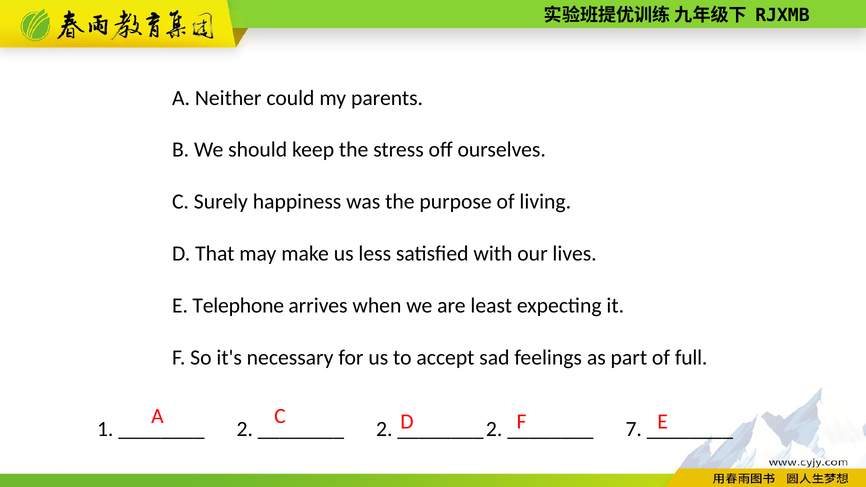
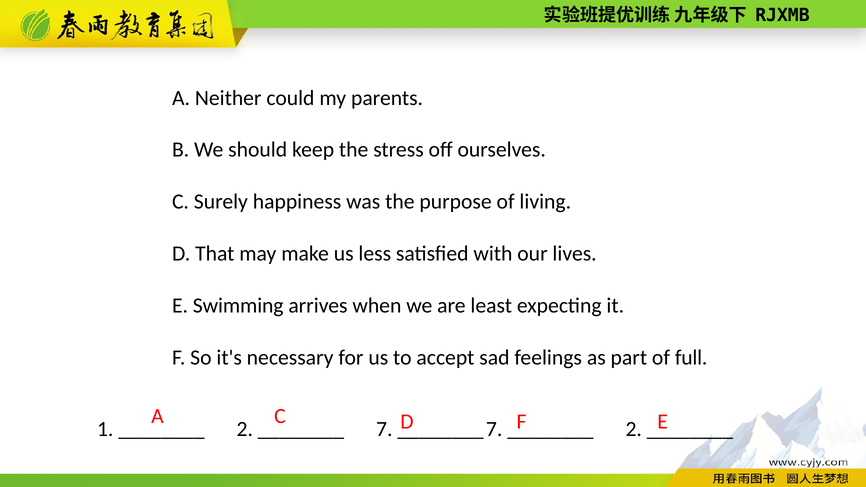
Telephone: Telephone -> Swimming
2 at (384, 429): 2 -> 7
2 at (494, 429): 2 -> 7
7 at (634, 429): 7 -> 2
